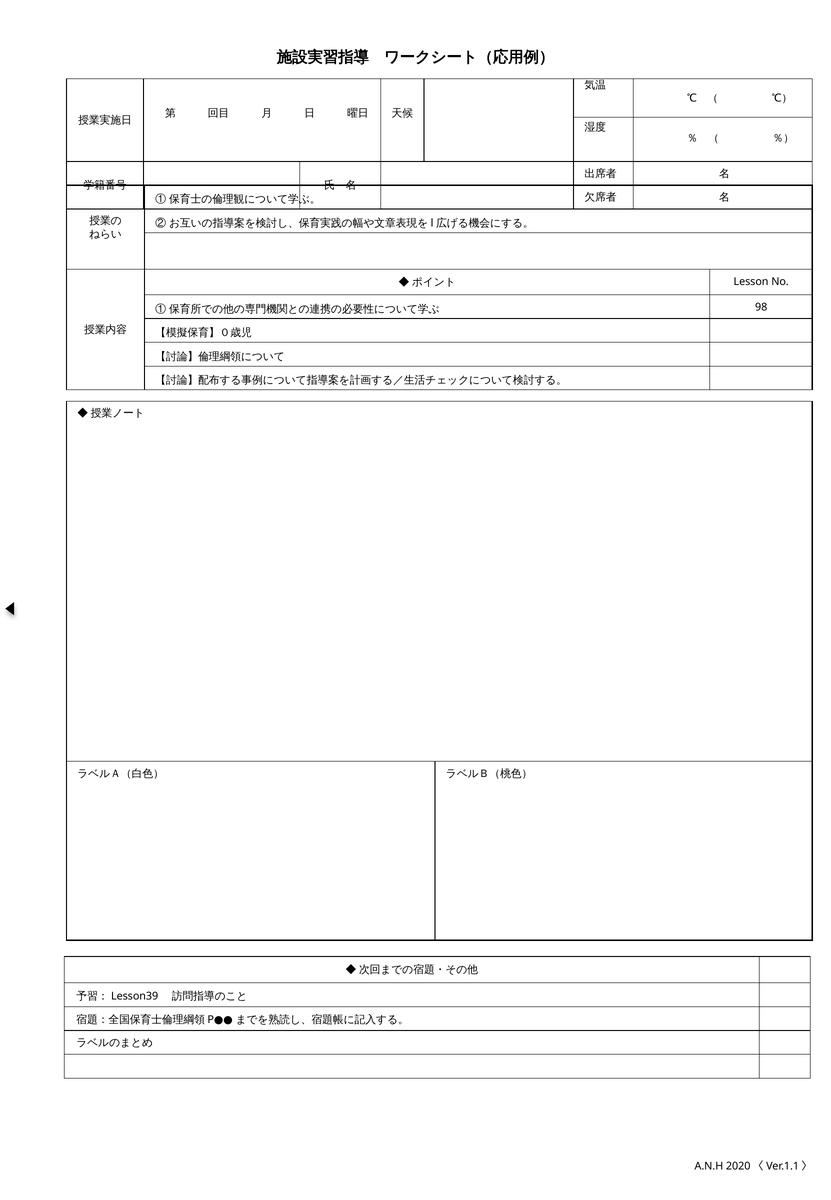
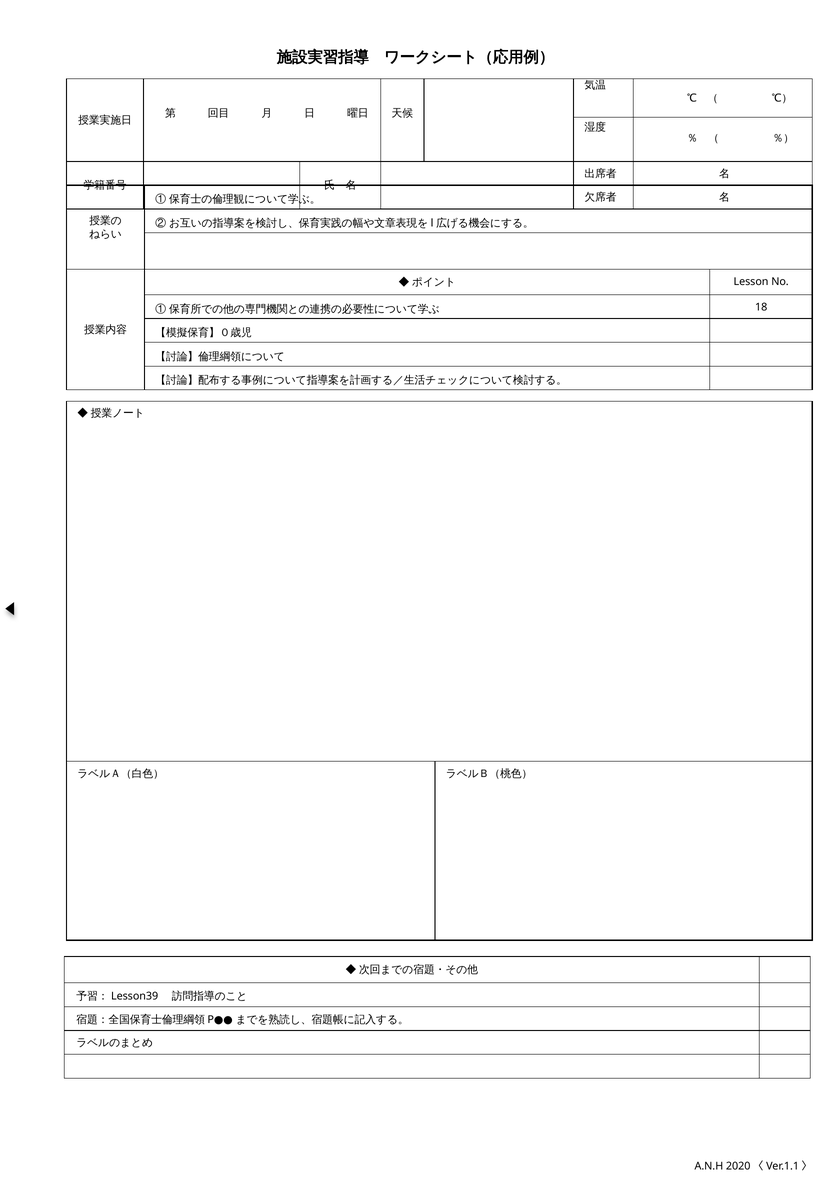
98: 98 -> 18
